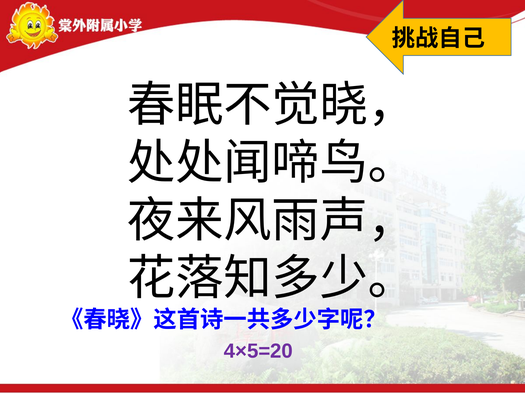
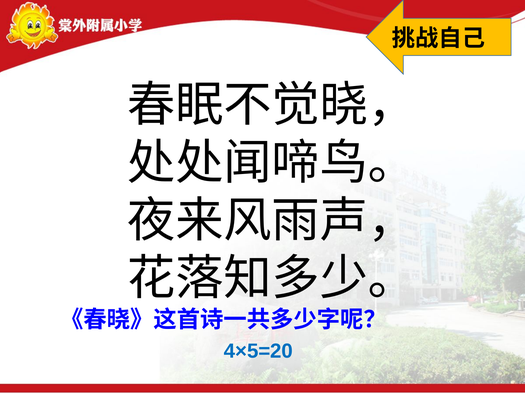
4×5=20 colour: purple -> blue
